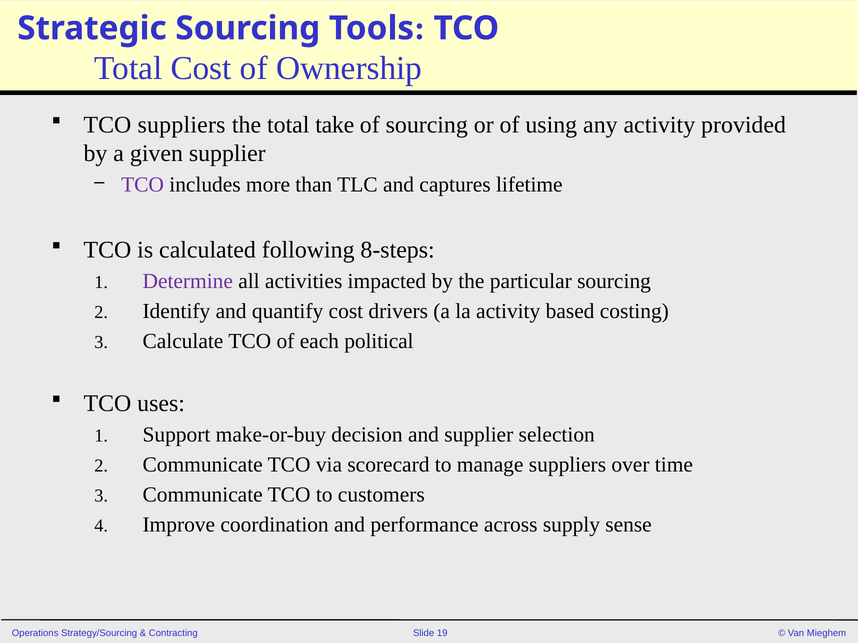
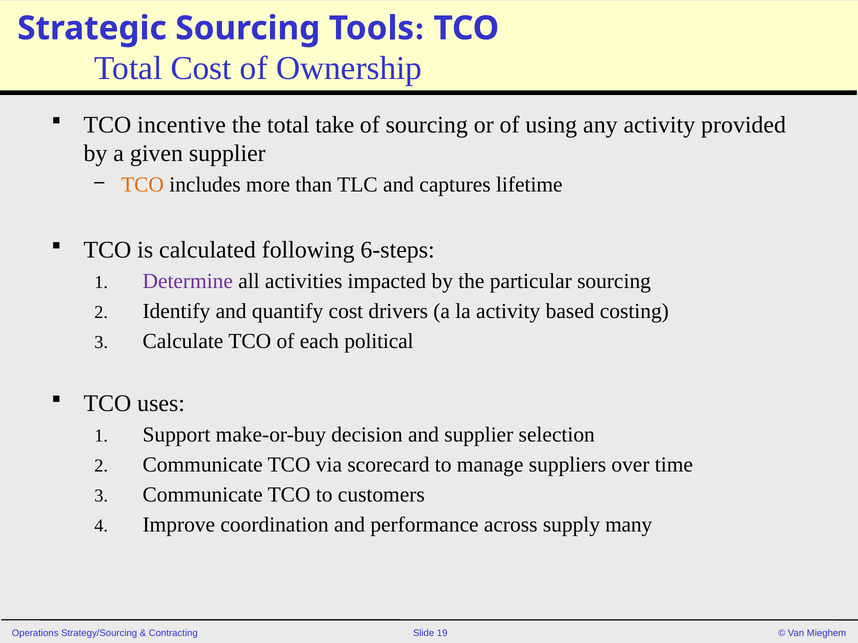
TCO suppliers: suppliers -> incentive
TCO at (143, 185) colour: purple -> orange
8-steps: 8-steps -> 6-steps
sense: sense -> many
